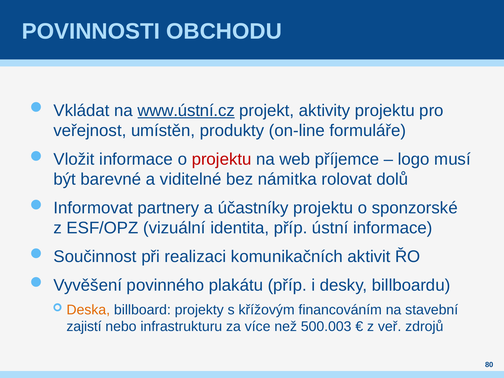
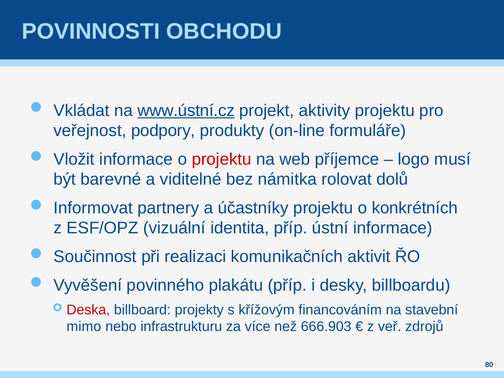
umístěn: umístěn -> podpory
sponzorské: sponzorské -> konkrétních
Deska colour: orange -> red
zajistí: zajistí -> mimo
500.003: 500.003 -> 666.903
